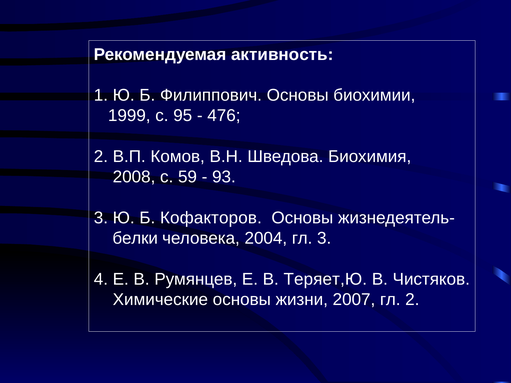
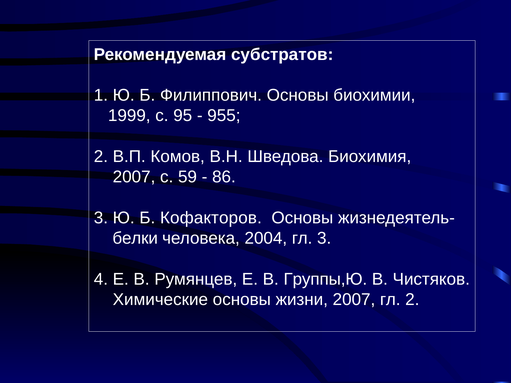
активность: активность -> субстратов
476: 476 -> 955
2008 at (134, 177): 2008 -> 2007
93: 93 -> 86
Теряет,Ю: Теряет,Ю -> Группы,Ю
